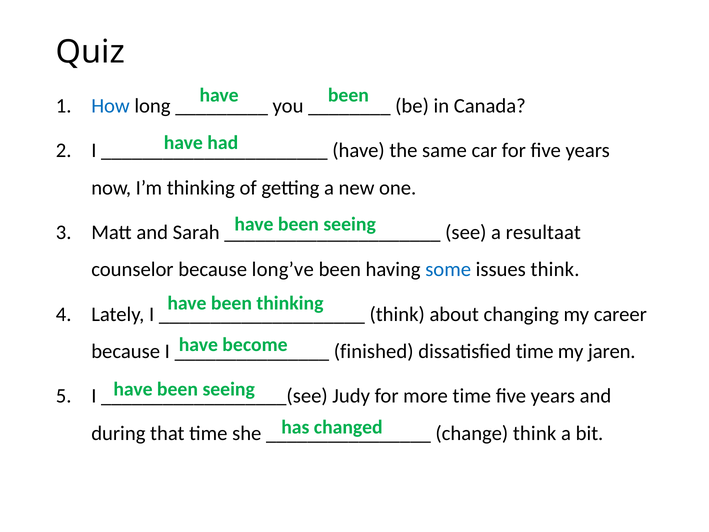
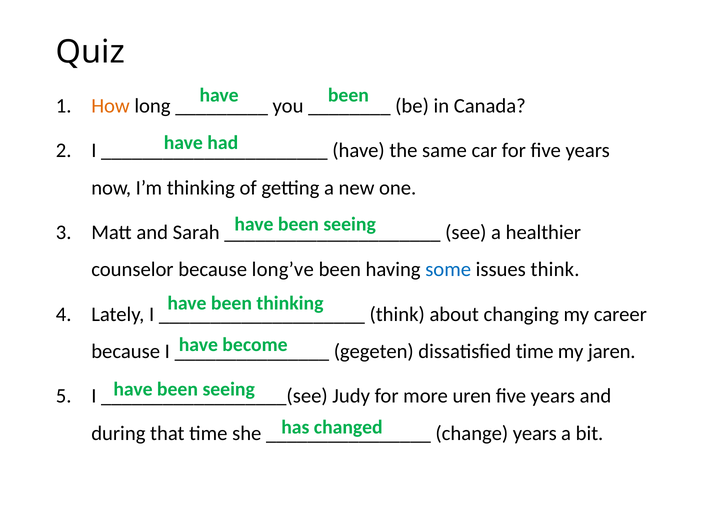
How colour: blue -> orange
resultaat: resultaat -> healthier
finished: finished -> gegeten
more time: time -> uren
change think: think -> years
